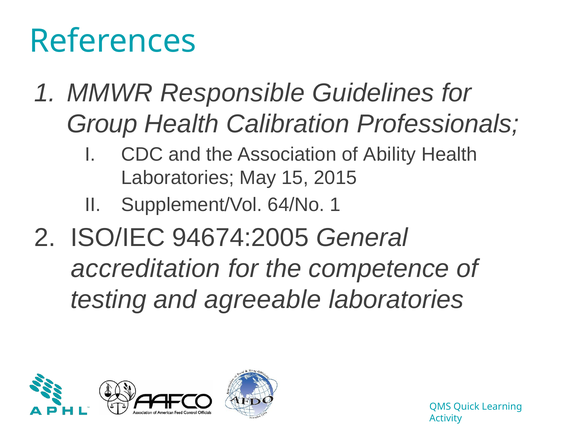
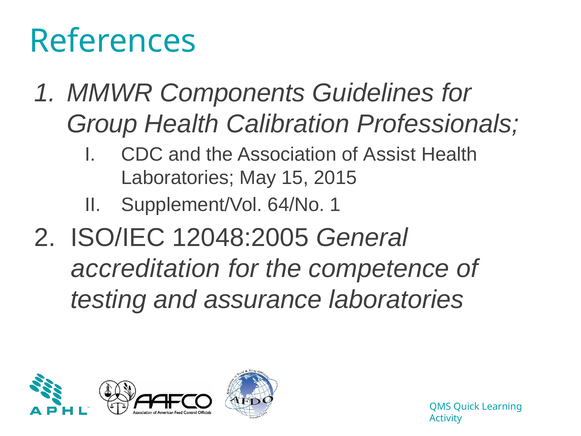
Responsible: Responsible -> Components
Ability: Ability -> Assist
94674:2005: 94674:2005 -> 12048:2005
agreeable: agreeable -> assurance
